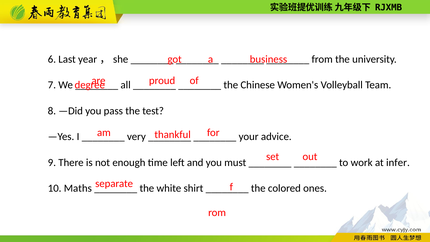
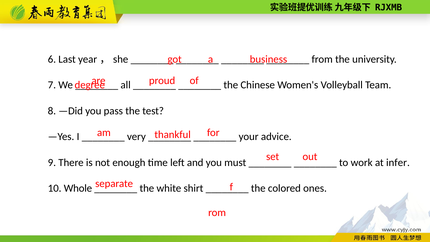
Maths: Maths -> Whole
